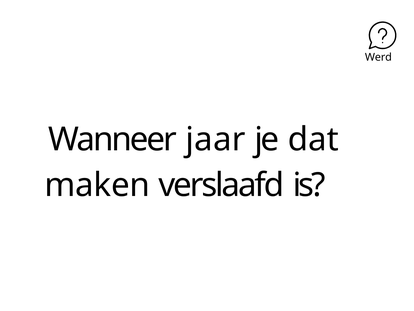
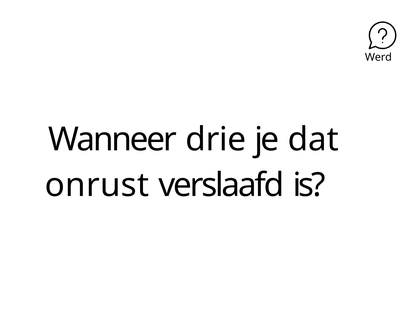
jaar: jaar -> drie
maken: maken -> onrust
